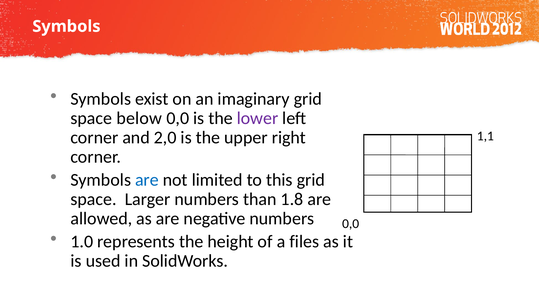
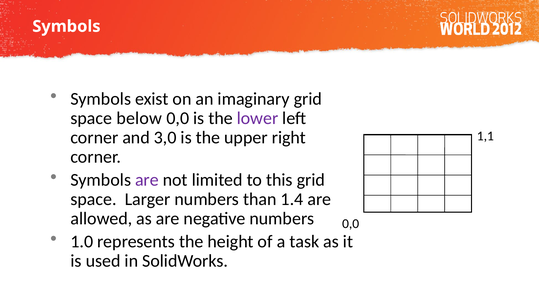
2,0: 2,0 -> 3,0
are at (147, 180) colour: blue -> purple
1.8: 1.8 -> 1.4
files: files -> task
